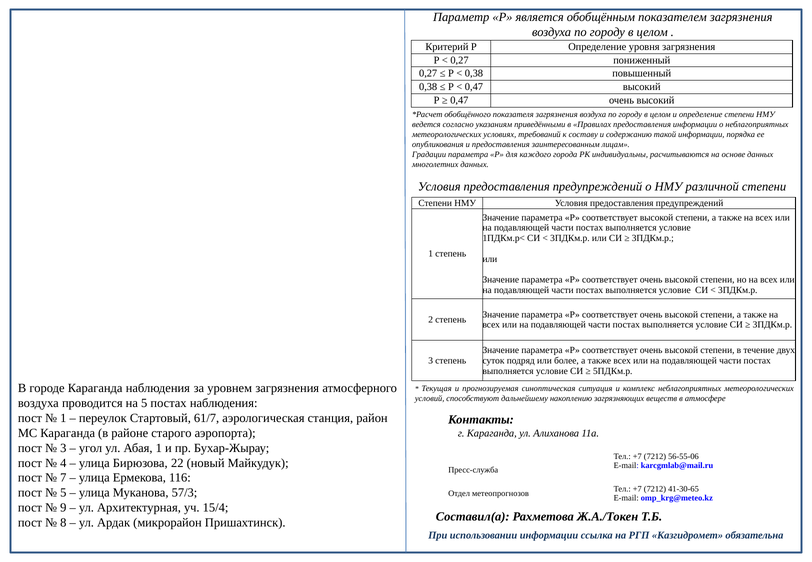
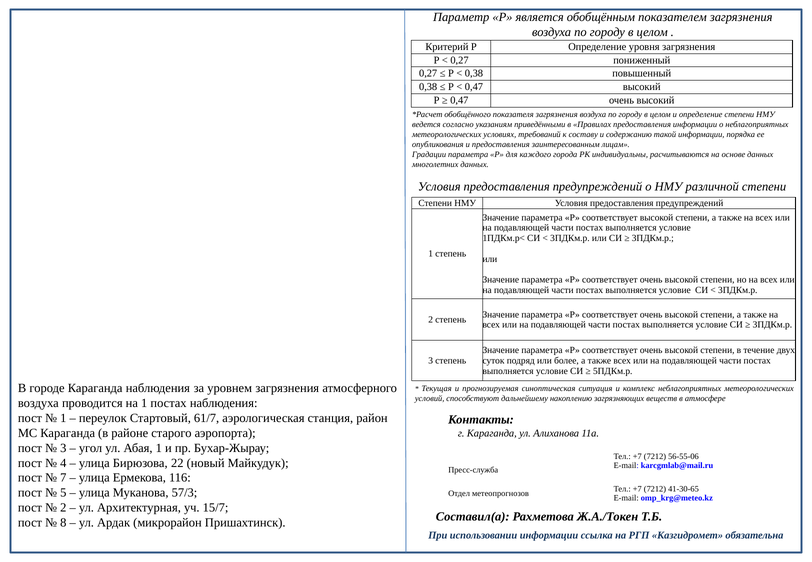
на 5: 5 -> 1
9 at (63, 508): 9 -> 2
15/4: 15/4 -> 15/7
